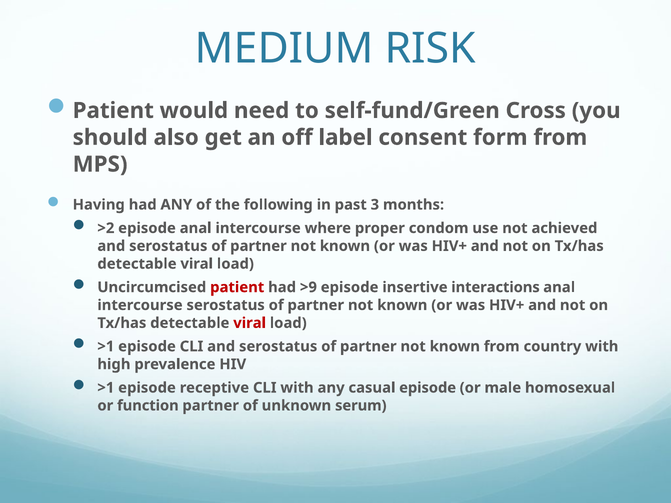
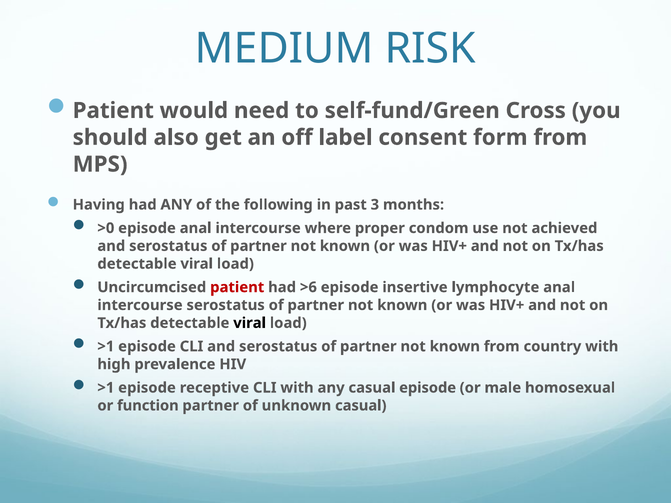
>2: >2 -> >0
>9: >9 -> >6
interactions: interactions -> lymphocyte
viral at (250, 323) colour: red -> black
unknown serum: serum -> casual
